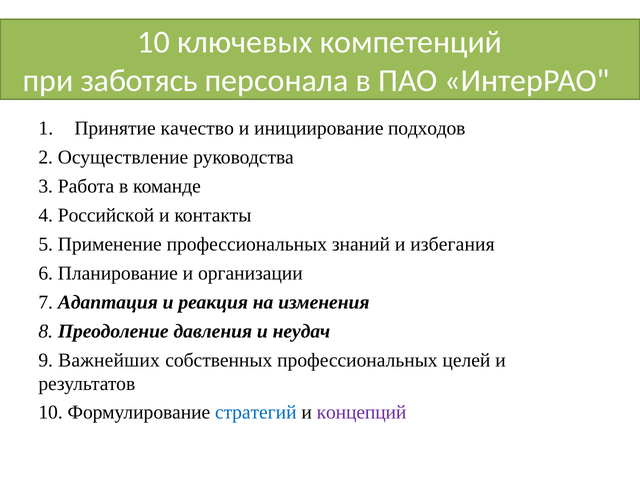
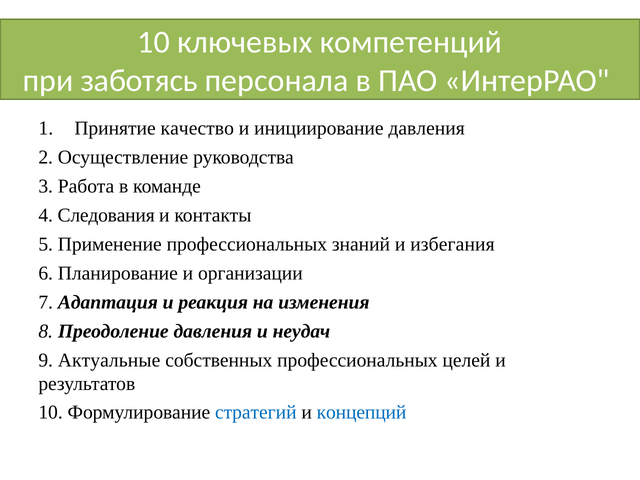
инициирование подходов: подходов -> давления
Российской: Российской -> Следования
Важнейших: Важнейших -> Актуальные
концепций colour: purple -> blue
